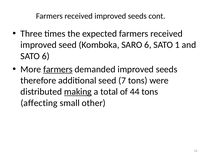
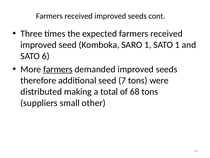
SARO 6: 6 -> 1
making underline: present -> none
44: 44 -> 68
affecting: affecting -> suppliers
